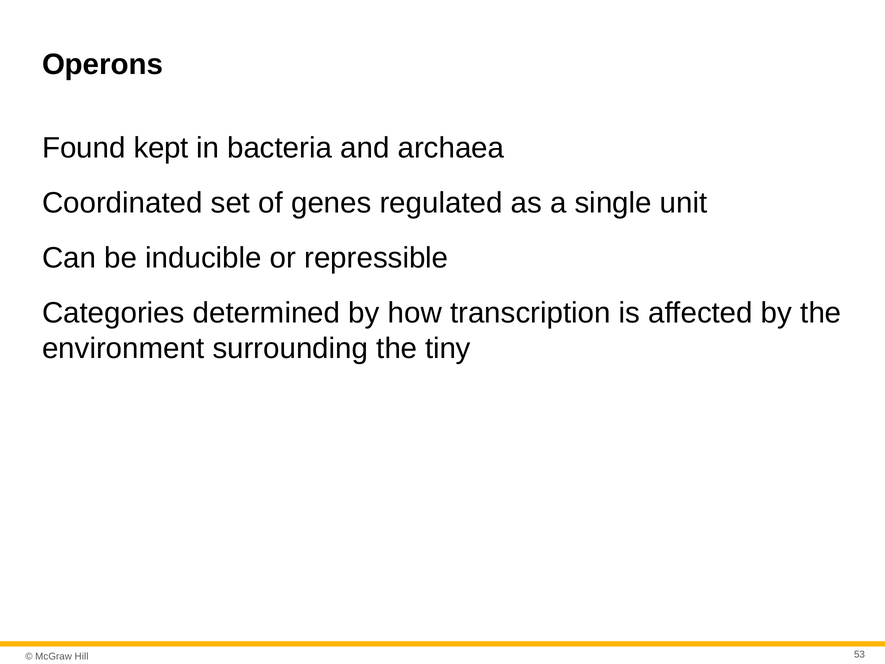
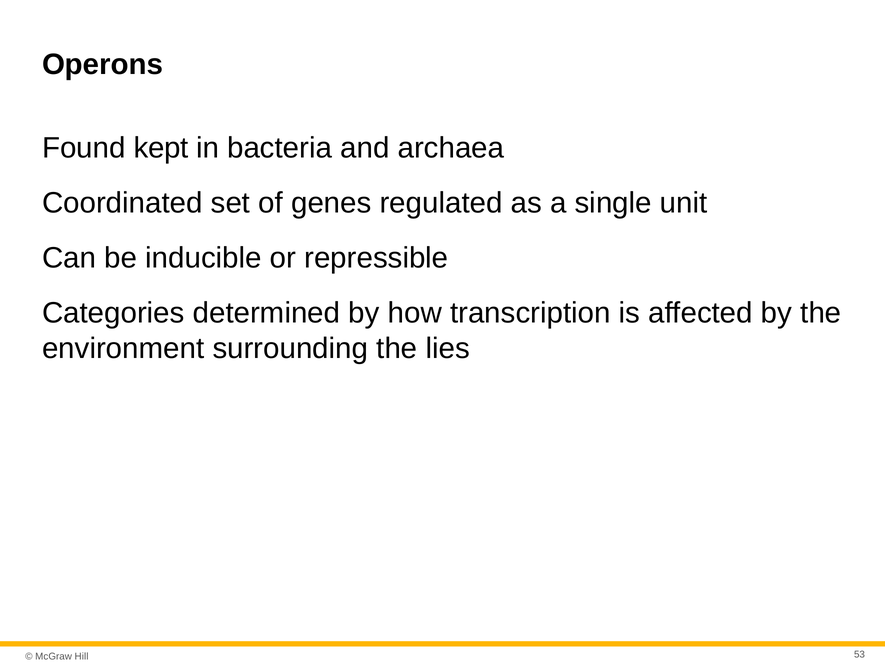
tiny: tiny -> lies
